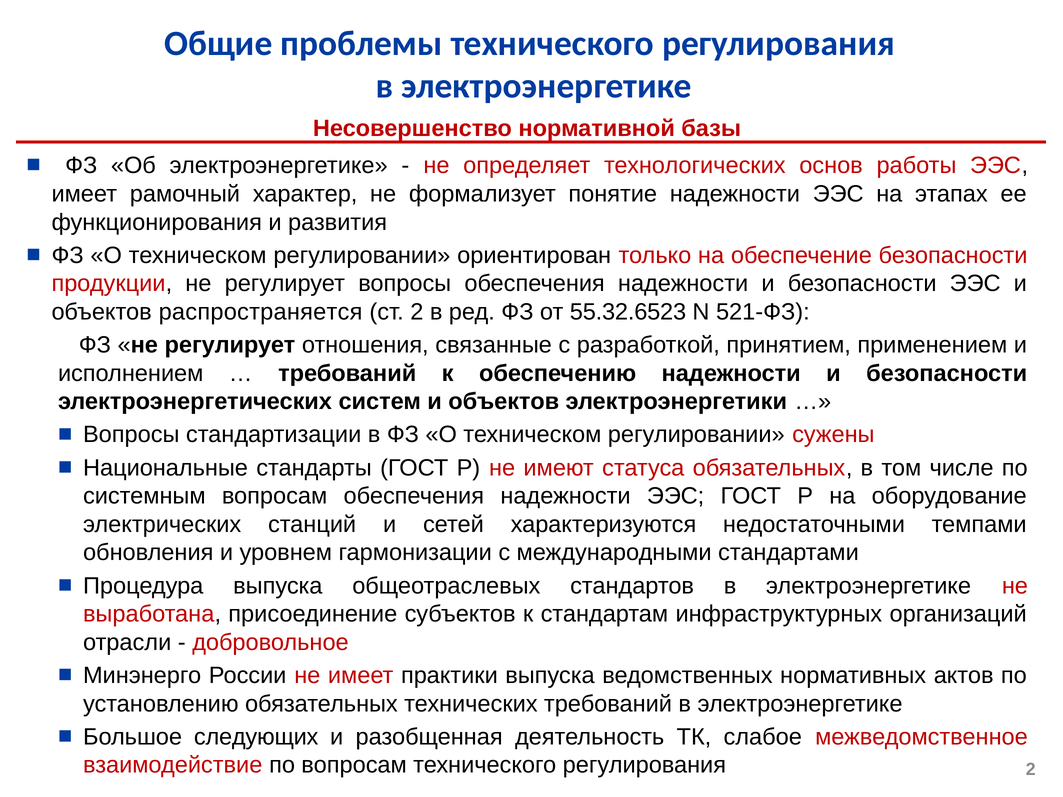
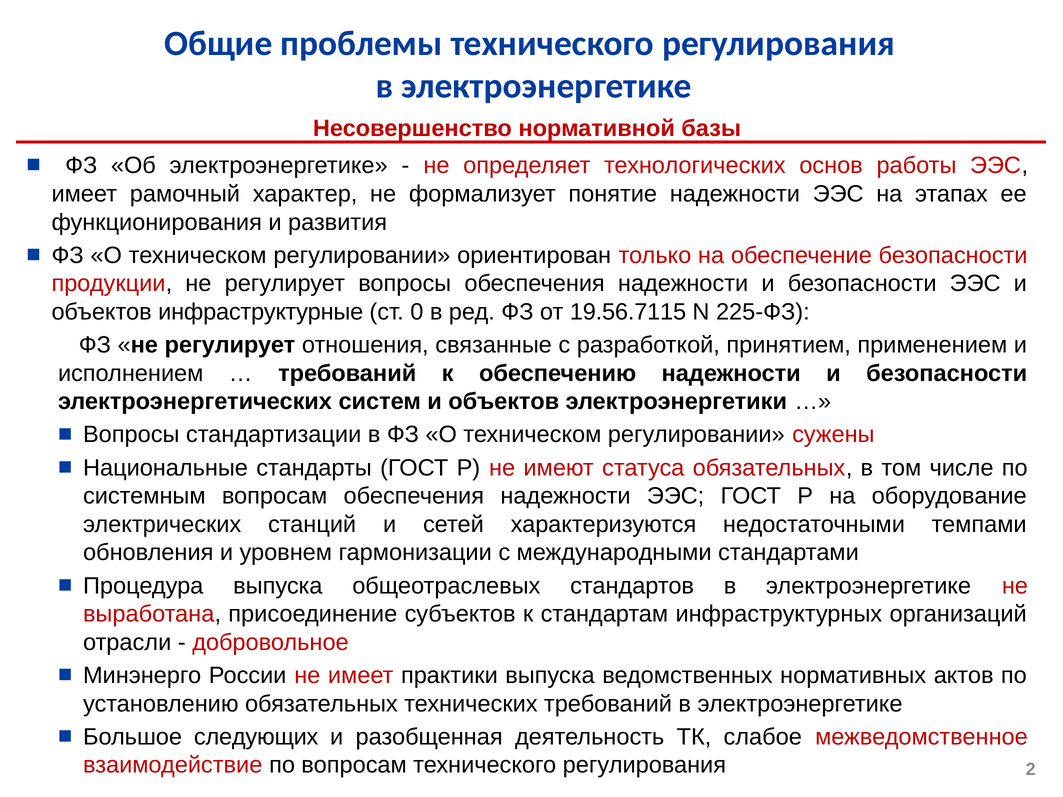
распространяется: распространяется -> инфраструктурные
ст 2: 2 -> 0
55.32.6523: 55.32.6523 -> 19.56.7115
521-ФЗ: 521-ФЗ -> 225-ФЗ
